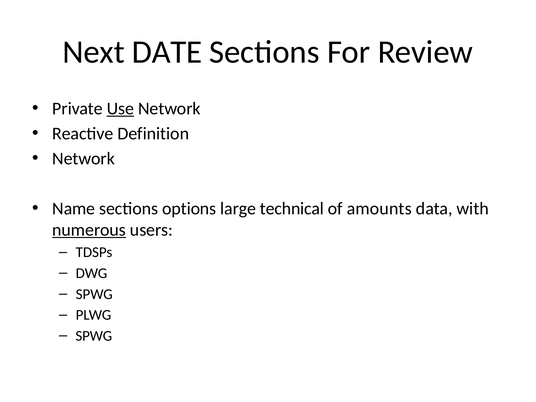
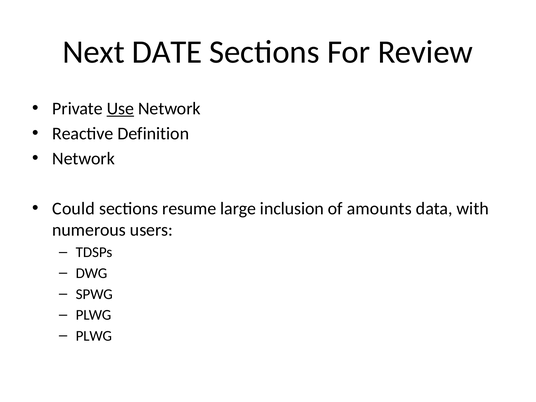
Name: Name -> Could
options: options -> resume
technical: technical -> inclusion
numerous underline: present -> none
SPWG at (94, 336): SPWG -> PLWG
